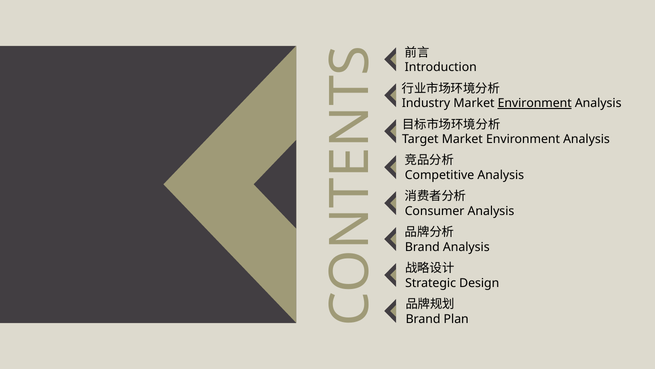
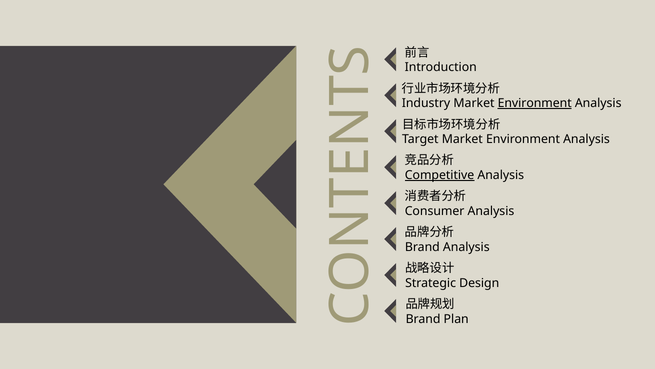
Competitive underline: none -> present
